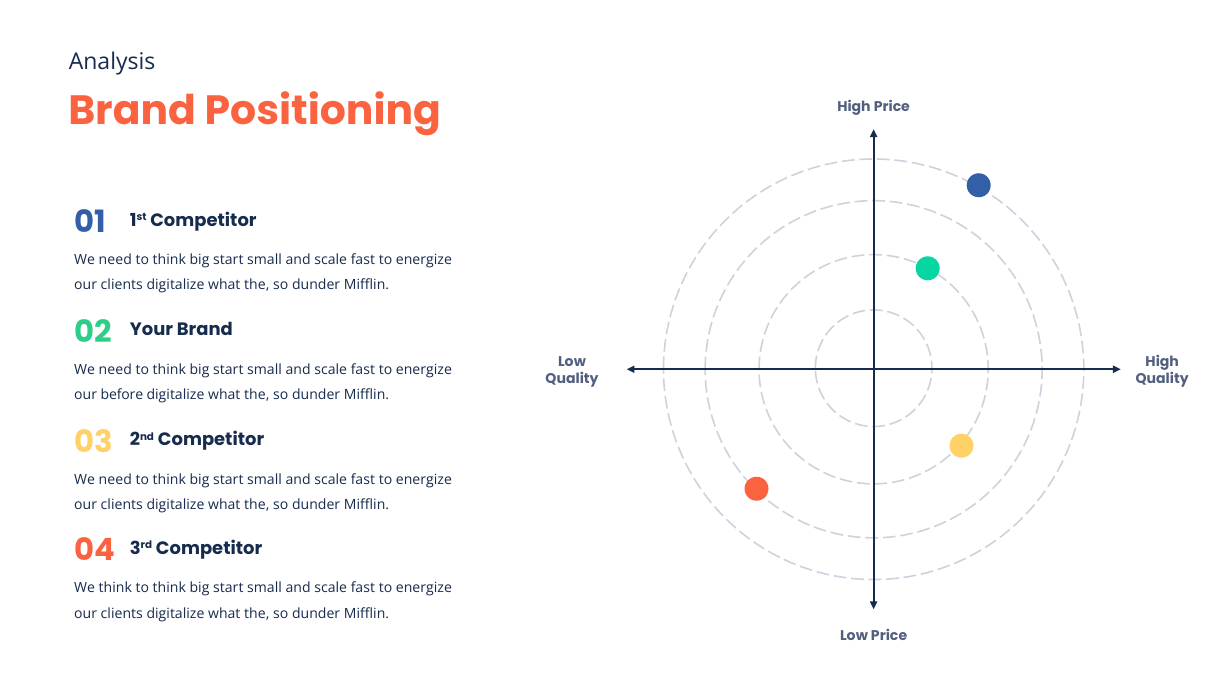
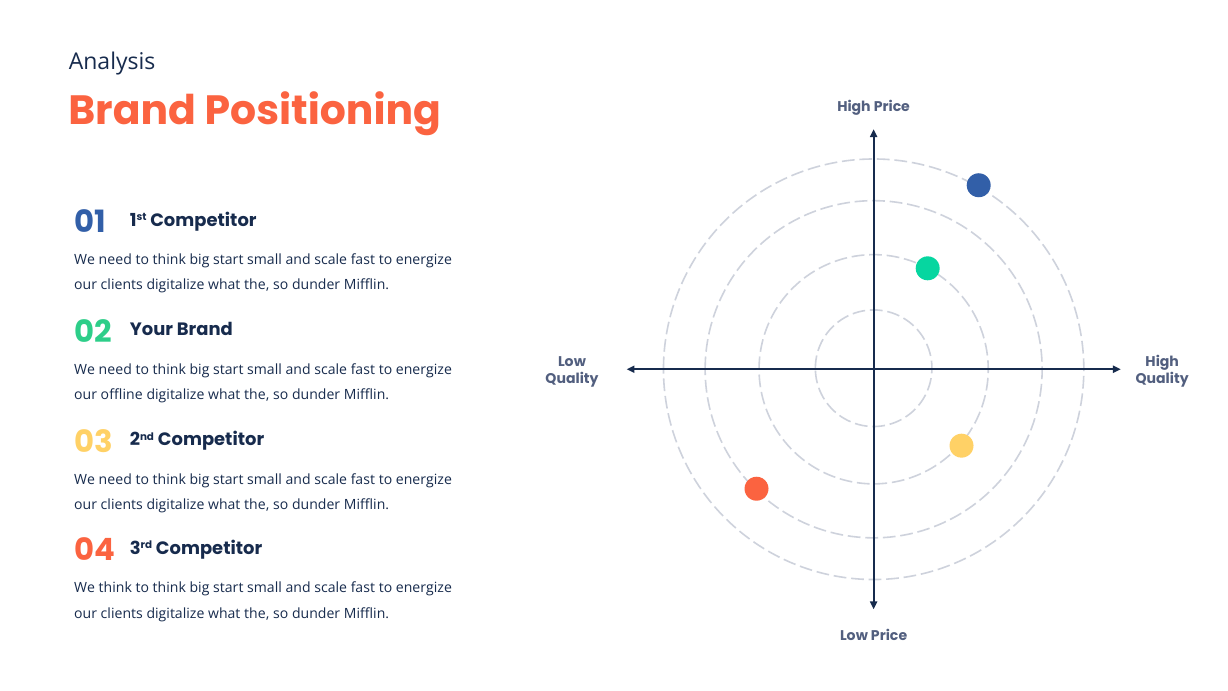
before: before -> offline
